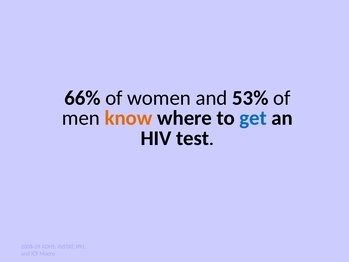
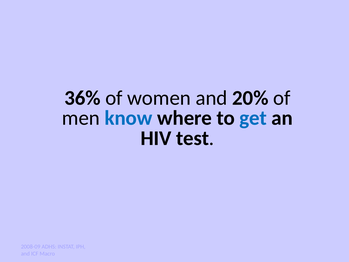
66%: 66% -> 36%
53%: 53% -> 20%
know colour: orange -> blue
